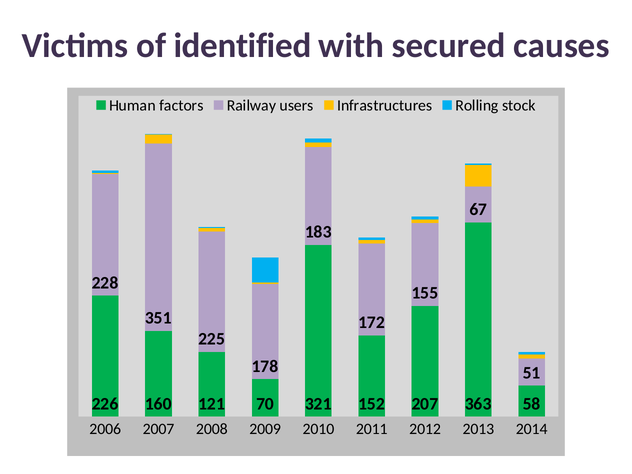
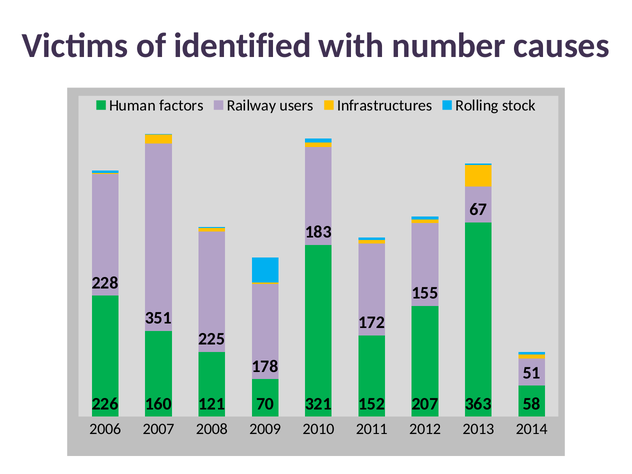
secured: secured -> number
